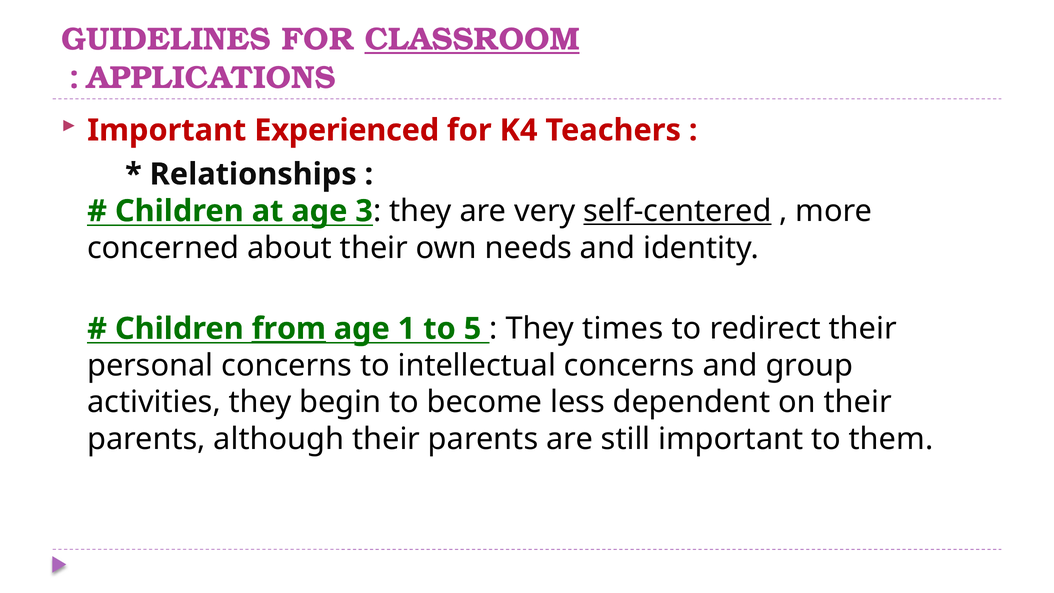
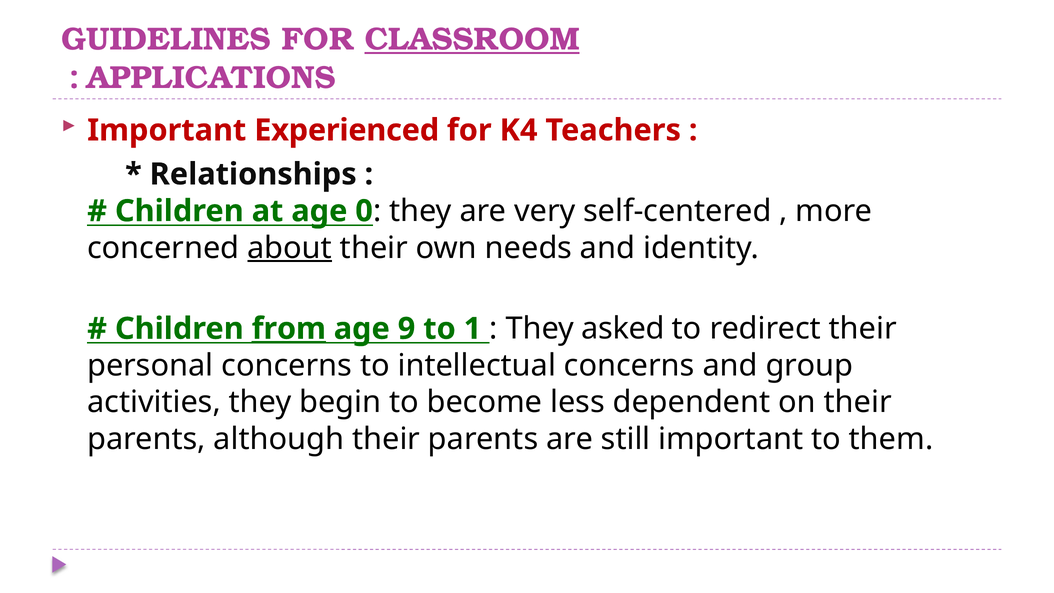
3: 3 -> 0
self-centered underline: present -> none
about underline: none -> present
1: 1 -> 9
5: 5 -> 1
times: times -> asked
